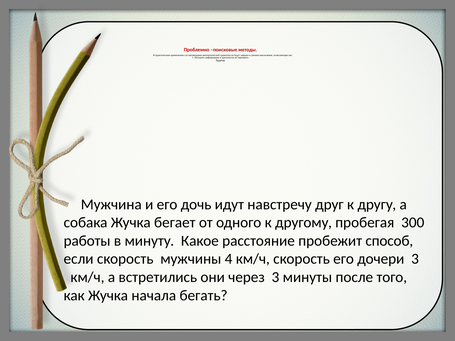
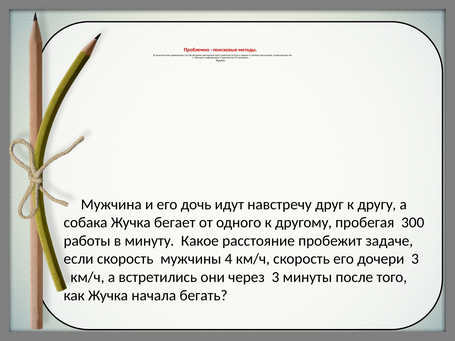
способ: способ -> задаче
